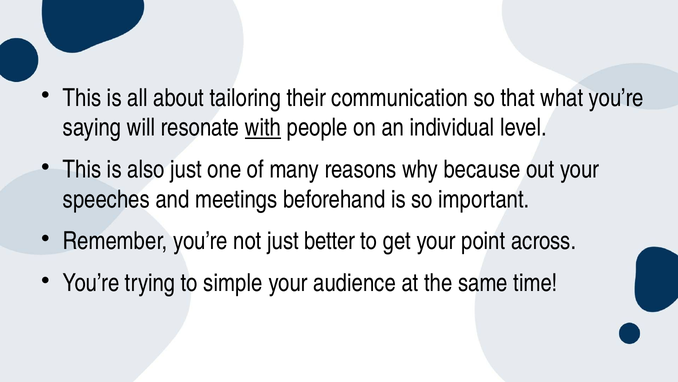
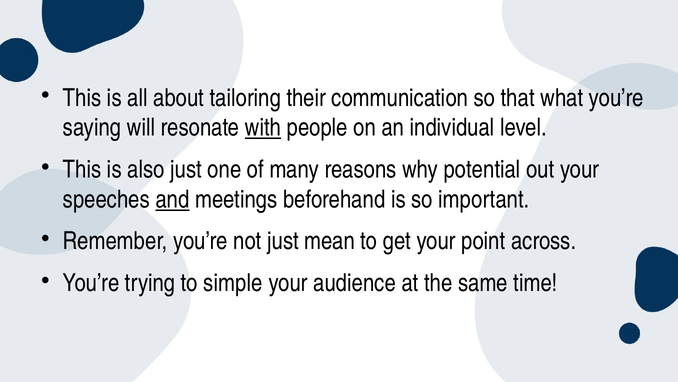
because: because -> potential
and underline: none -> present
better: better -> mean
